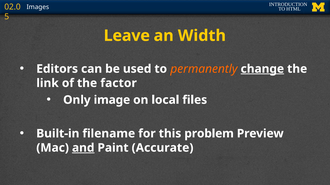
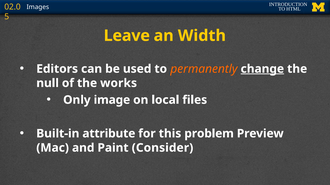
link: link -> null
factor: factor -> works
filename: filename -> attribute
and underline: present -> none
Accurate: Accurate -> Consider
